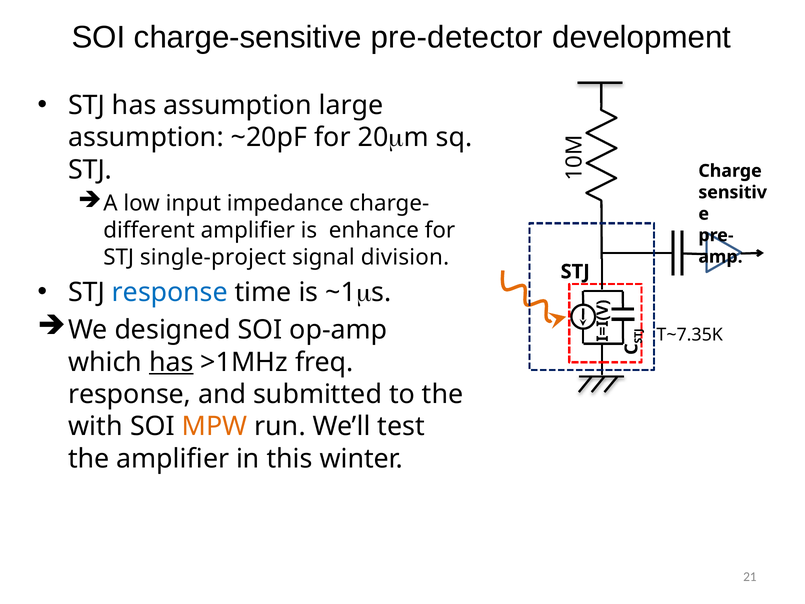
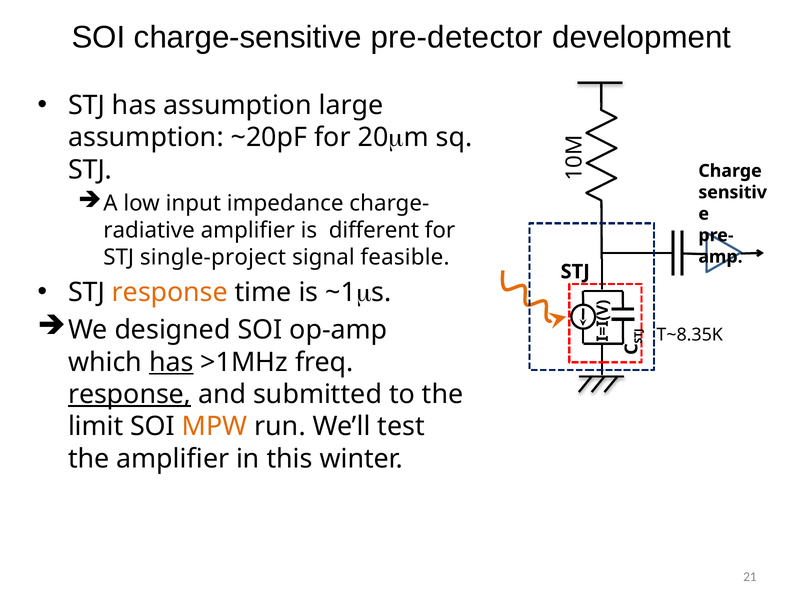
different: different -> radiative
enhance: enhance -> different
division: division -> feasible
response at (170, 292) colour: blue -> orange
T~7.35K: T~7.35K -> T~8.35K
response at (130, 394) underline: none -> present
with: with -> limit
